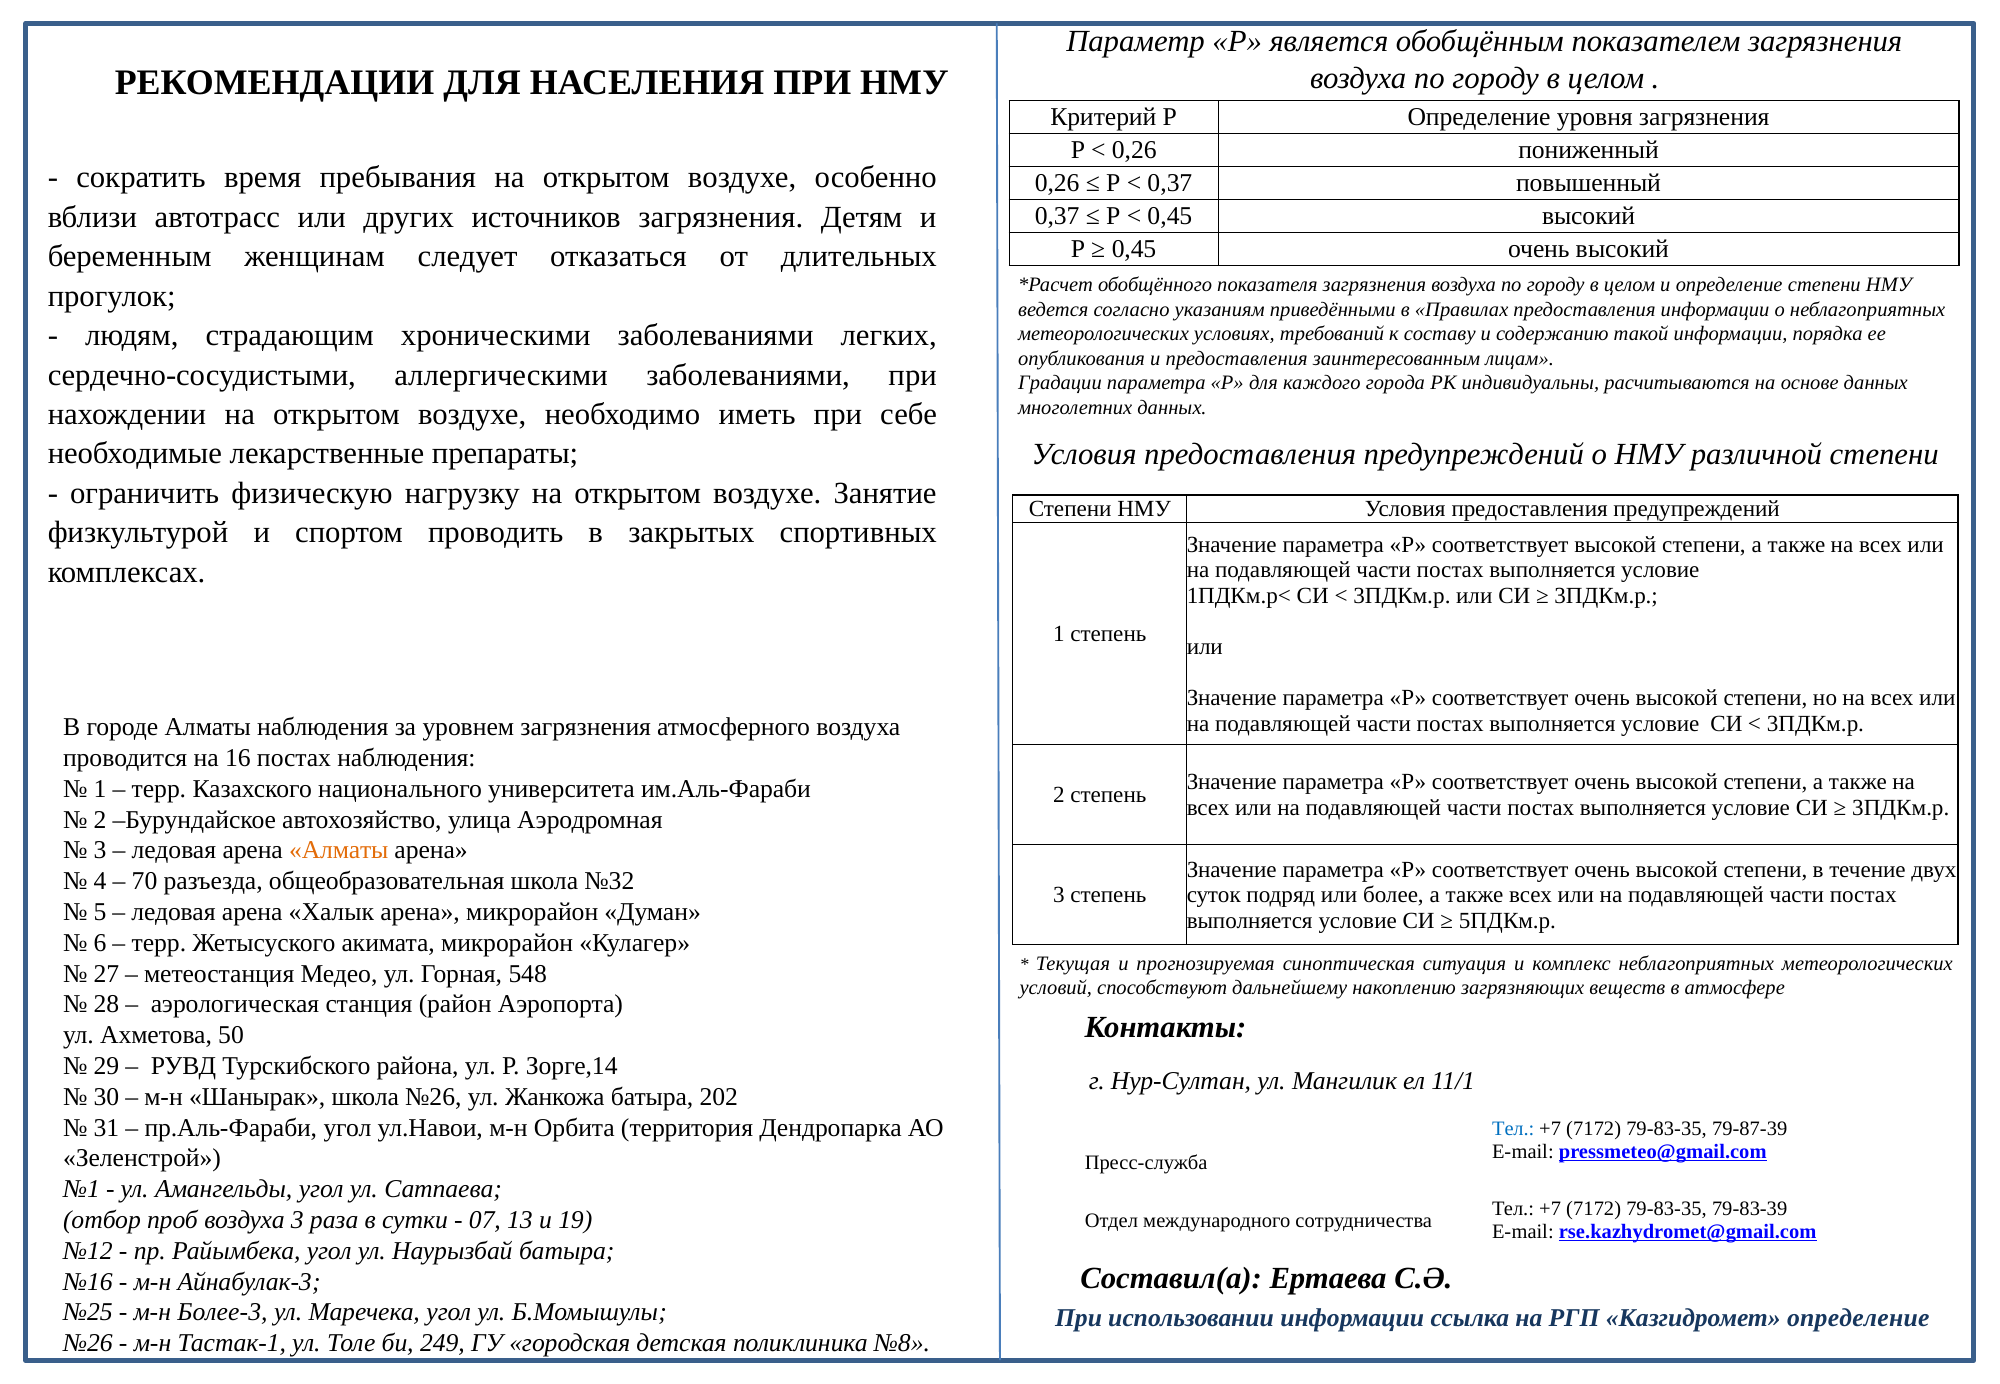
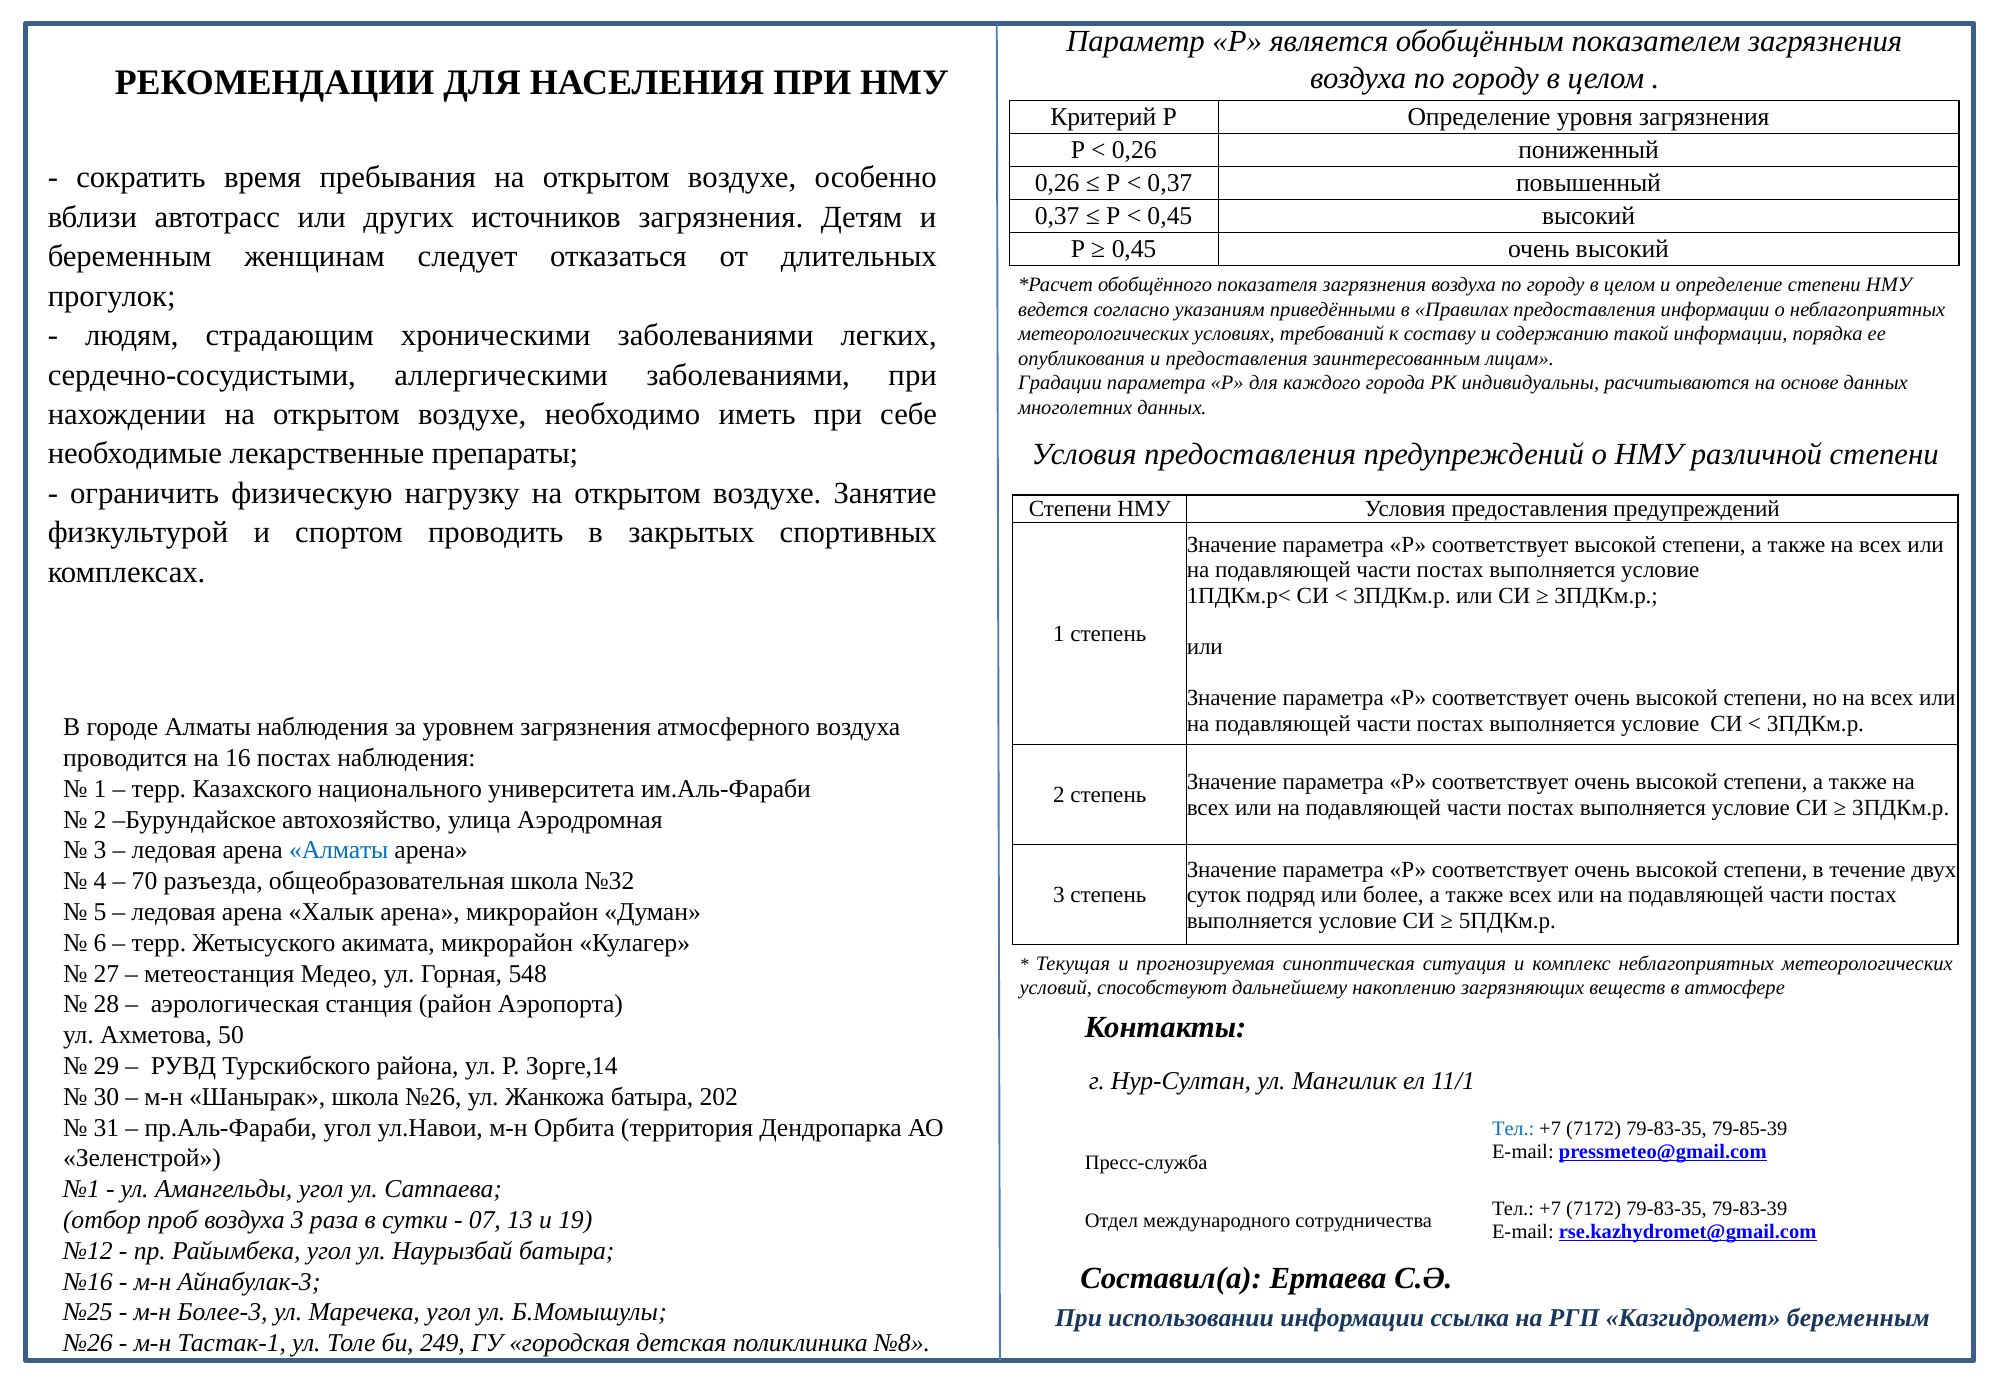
Алматы at (339, 851) colour: orange -> blue
79-87-39: 79-87-39 -> 79-85-39
Казгидромет определение: определение -> беременным
